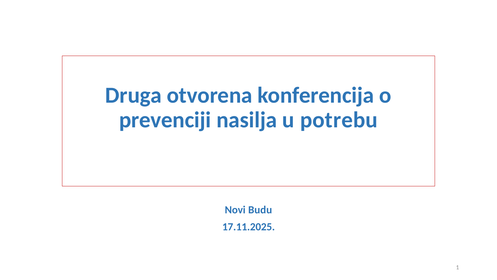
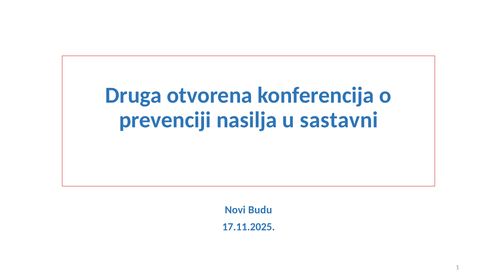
potrebu: potrebu -> sastavni
